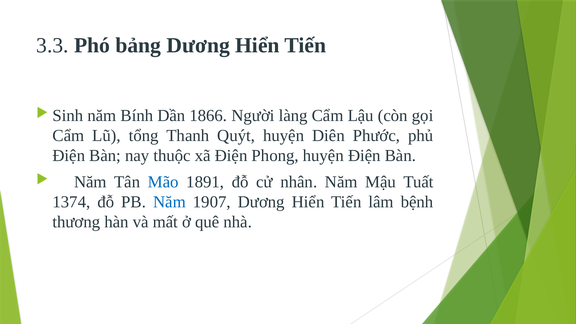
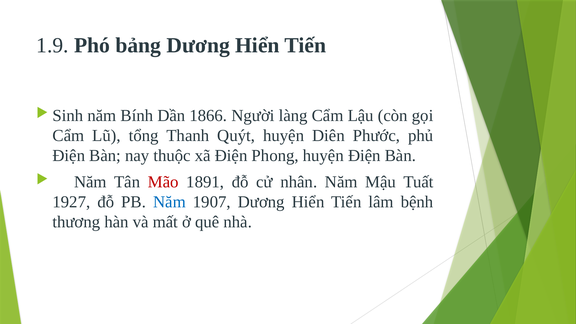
3.3: 3.3 -> 1.9
Mão colour: blue -> red
1374: 1374 -> 1927
